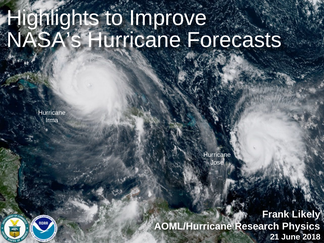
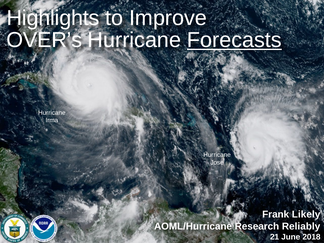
NASA’s: NASA’s -> OVER’s
Forecasts underline: none -> present
Physics: Physics -> Reliably
